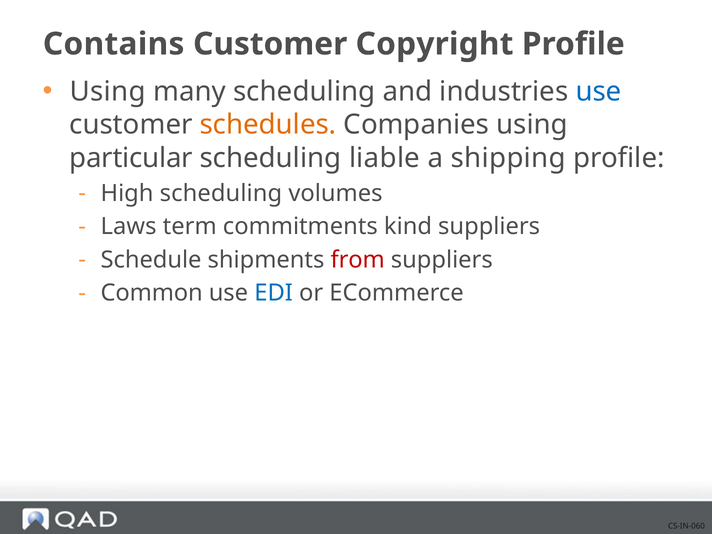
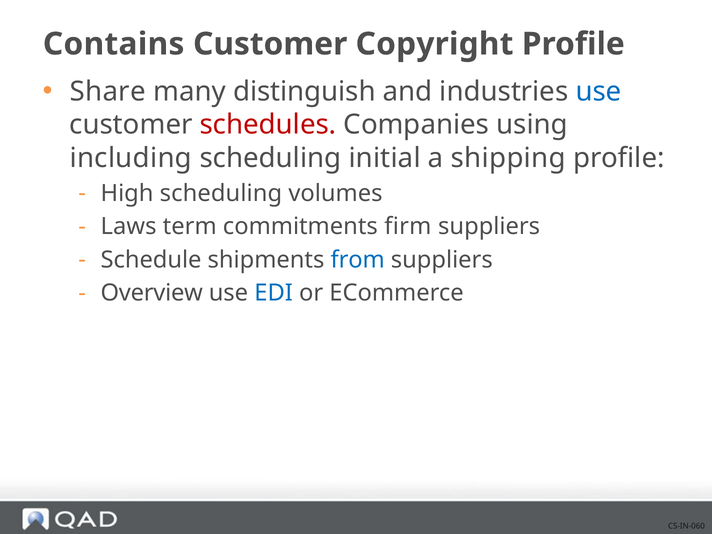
Using at (108, 92): Using -> Share
many scheduling: scheduling -> distinguish
schedules colour: orange -> red
particular: particular -> including
liable: liable -> initial
kind: kind -> firm
from colour: red -> blue
Common: Common -> Overview
